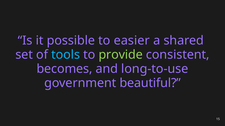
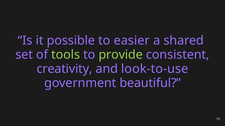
tools colour: light blue -> light green
becomes: becomes -> creativity
long-to-use: long-to-use -> look-to-use
